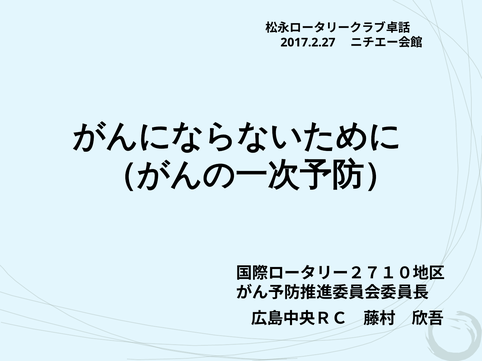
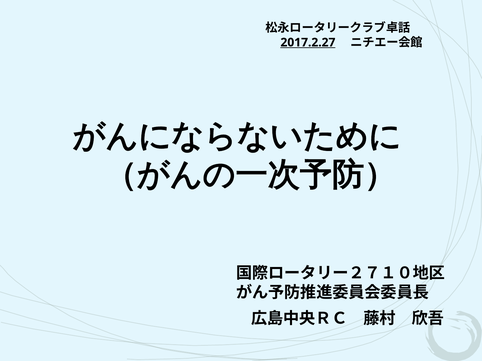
2017.2.27 underline: none -> present
